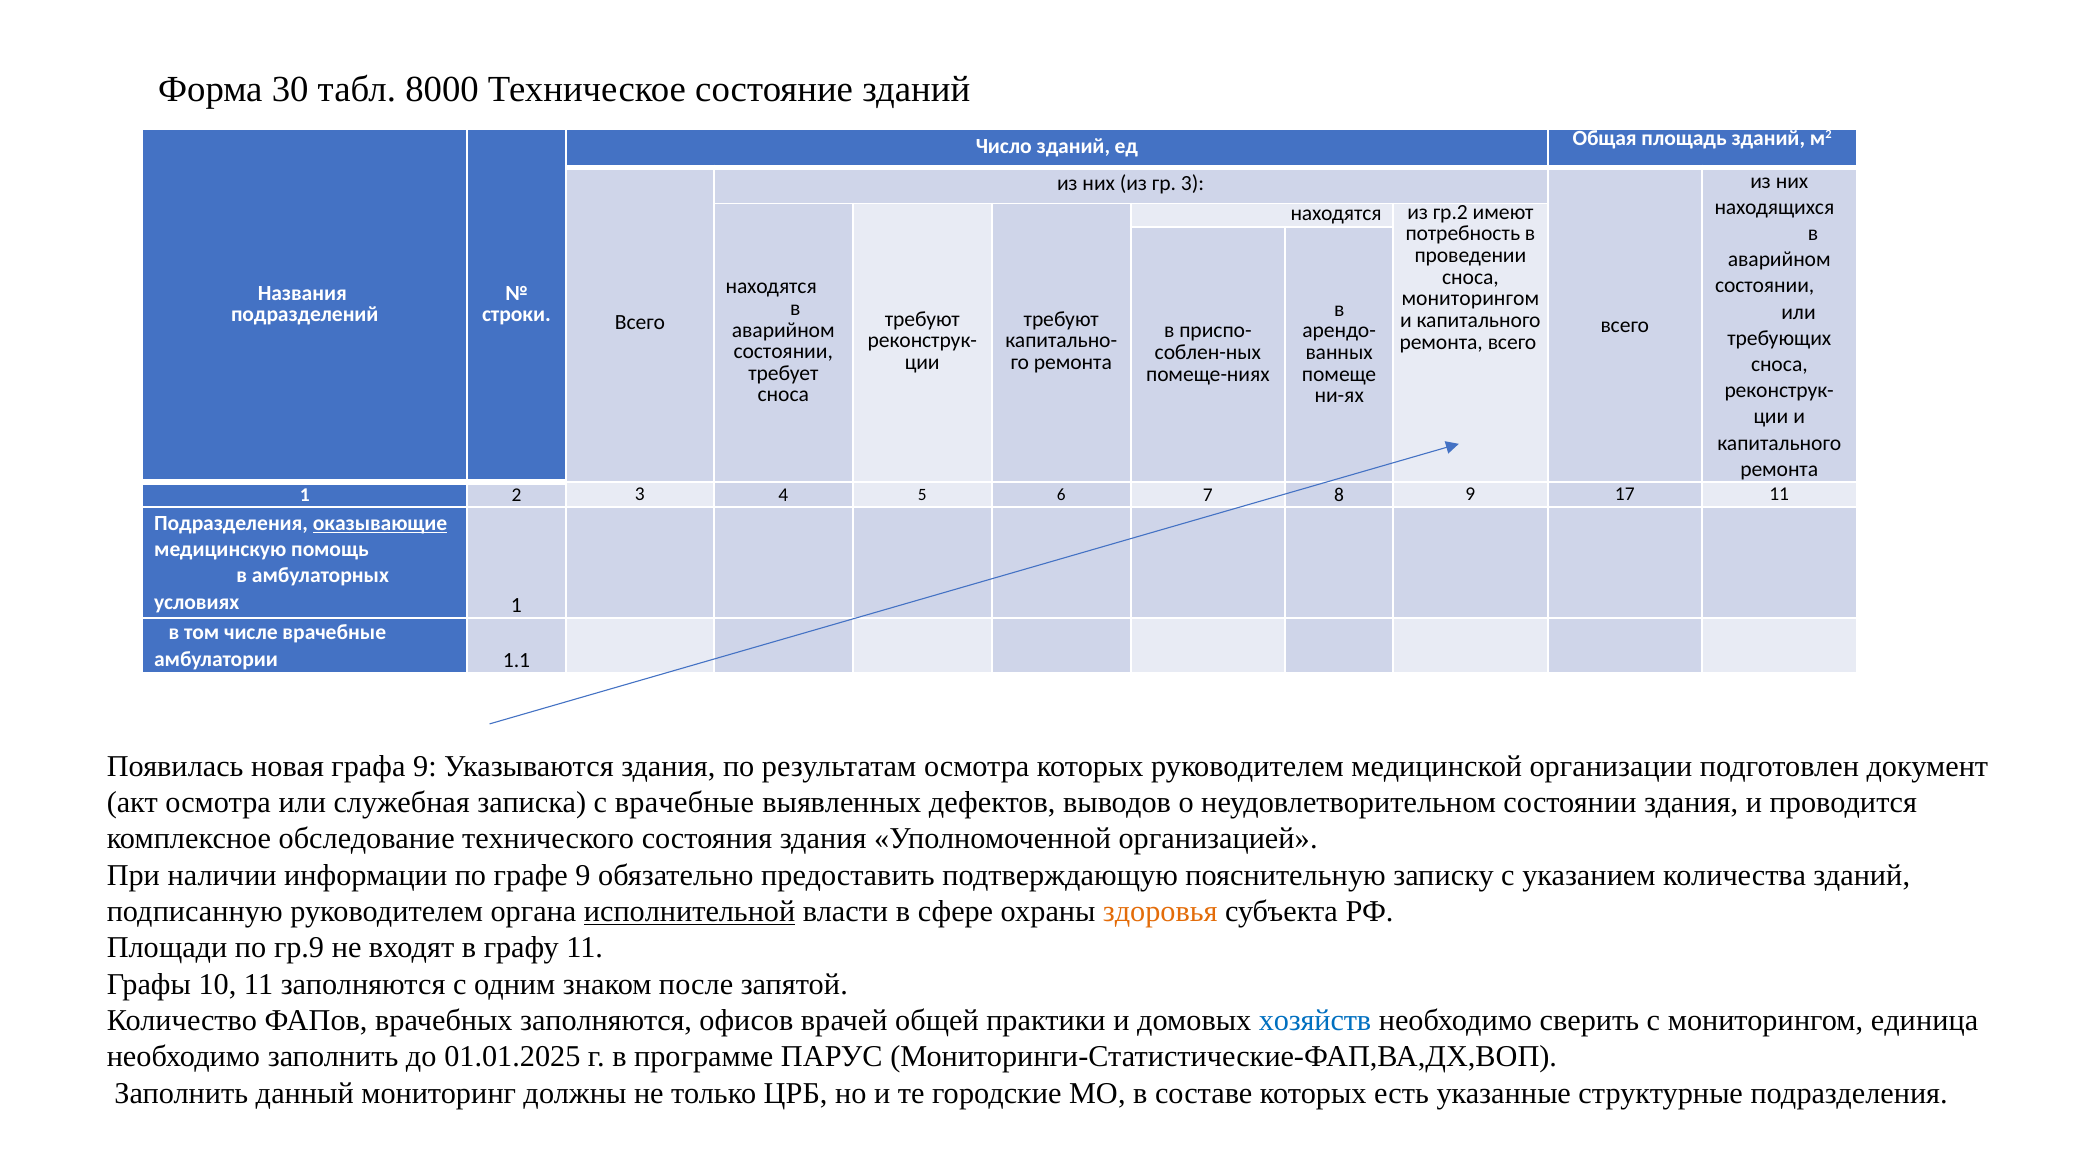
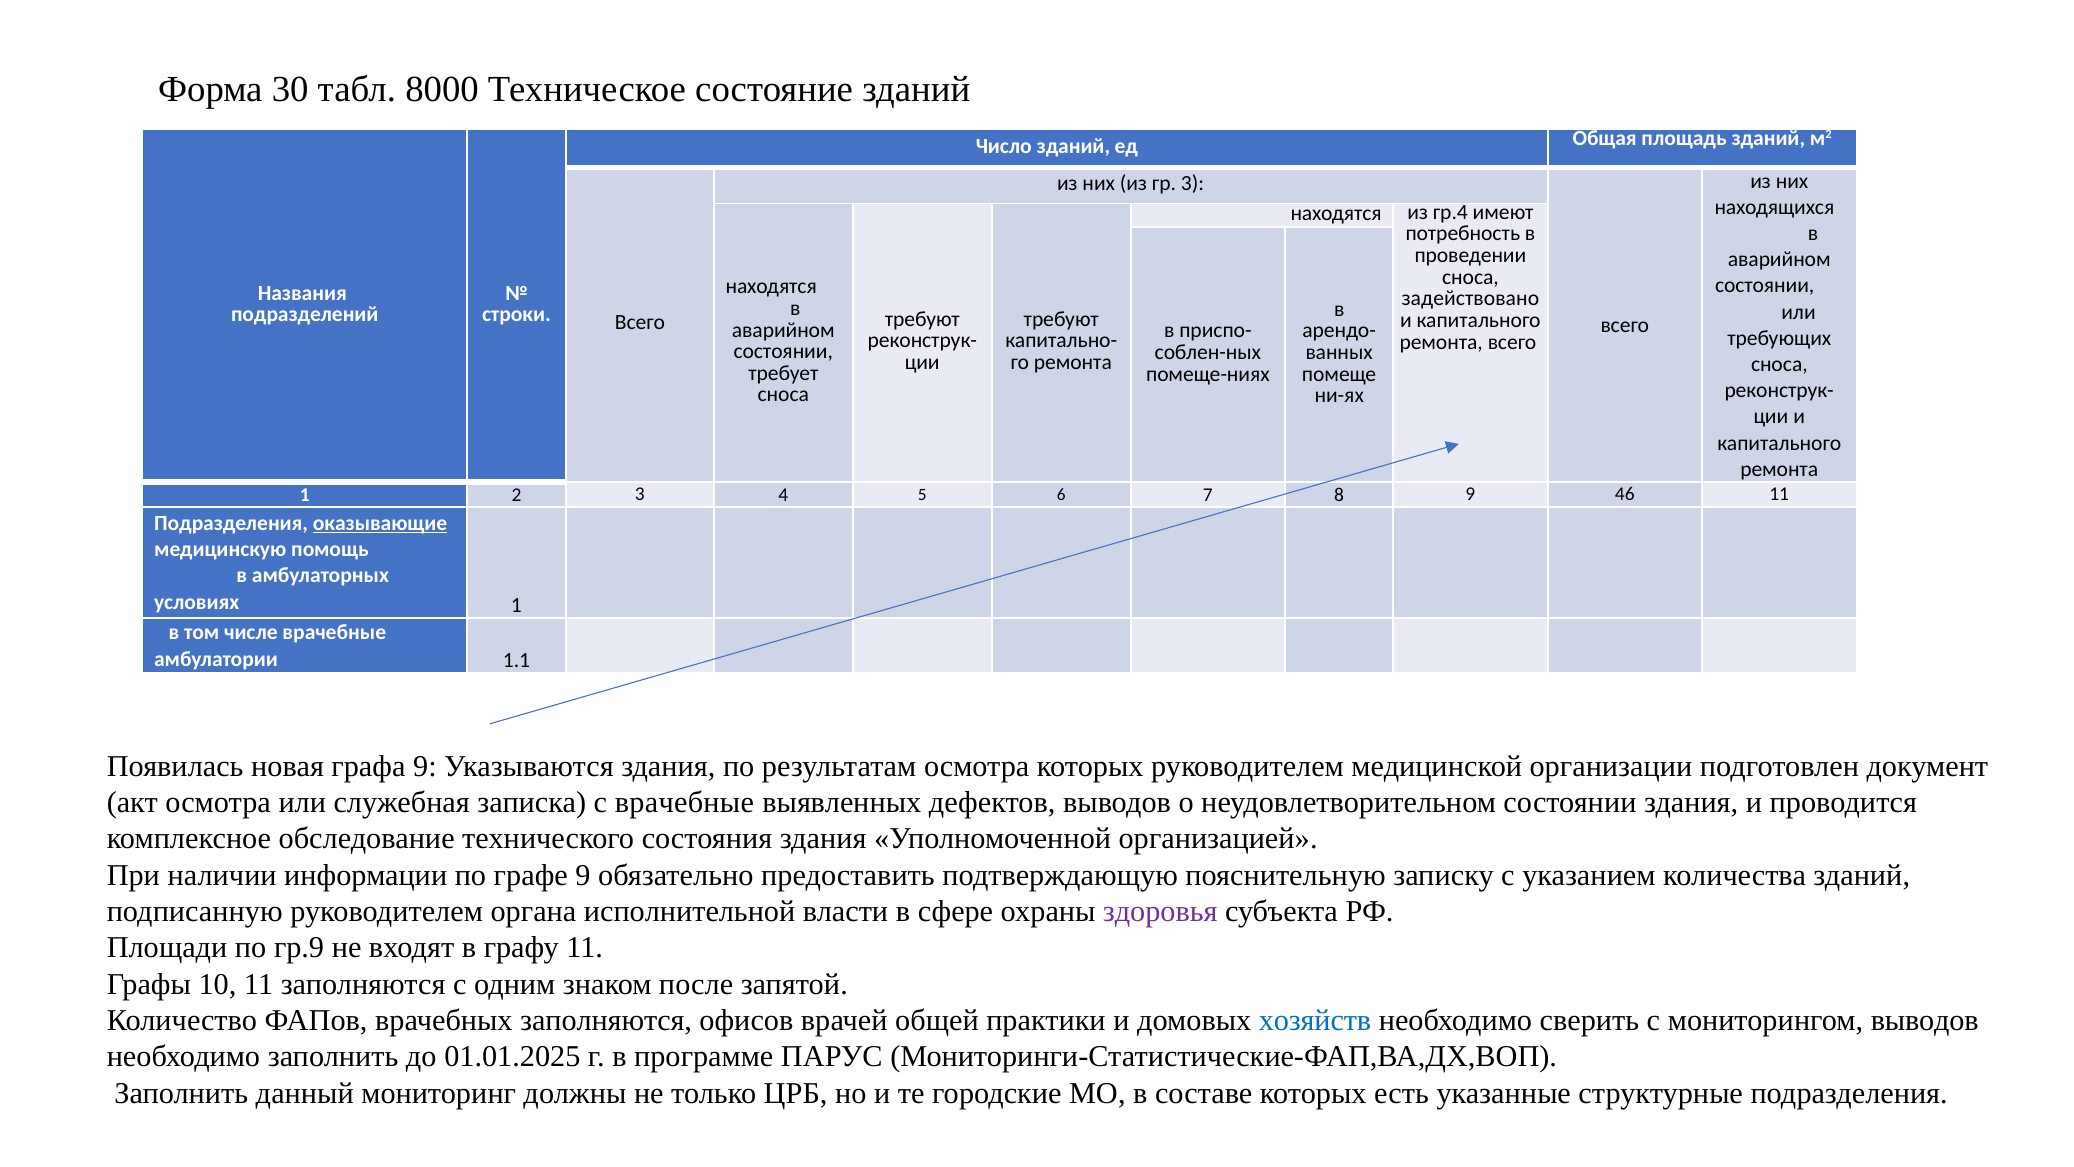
гр.2: гр.2 -> гр.4
мониторингом at (1470, 299): мониторингом -> задействовано
17: 17 -> 46
исполнительной underline: present -> none
здоровья colour: orange -> purple
мониторингом единица: единица -> выводов
